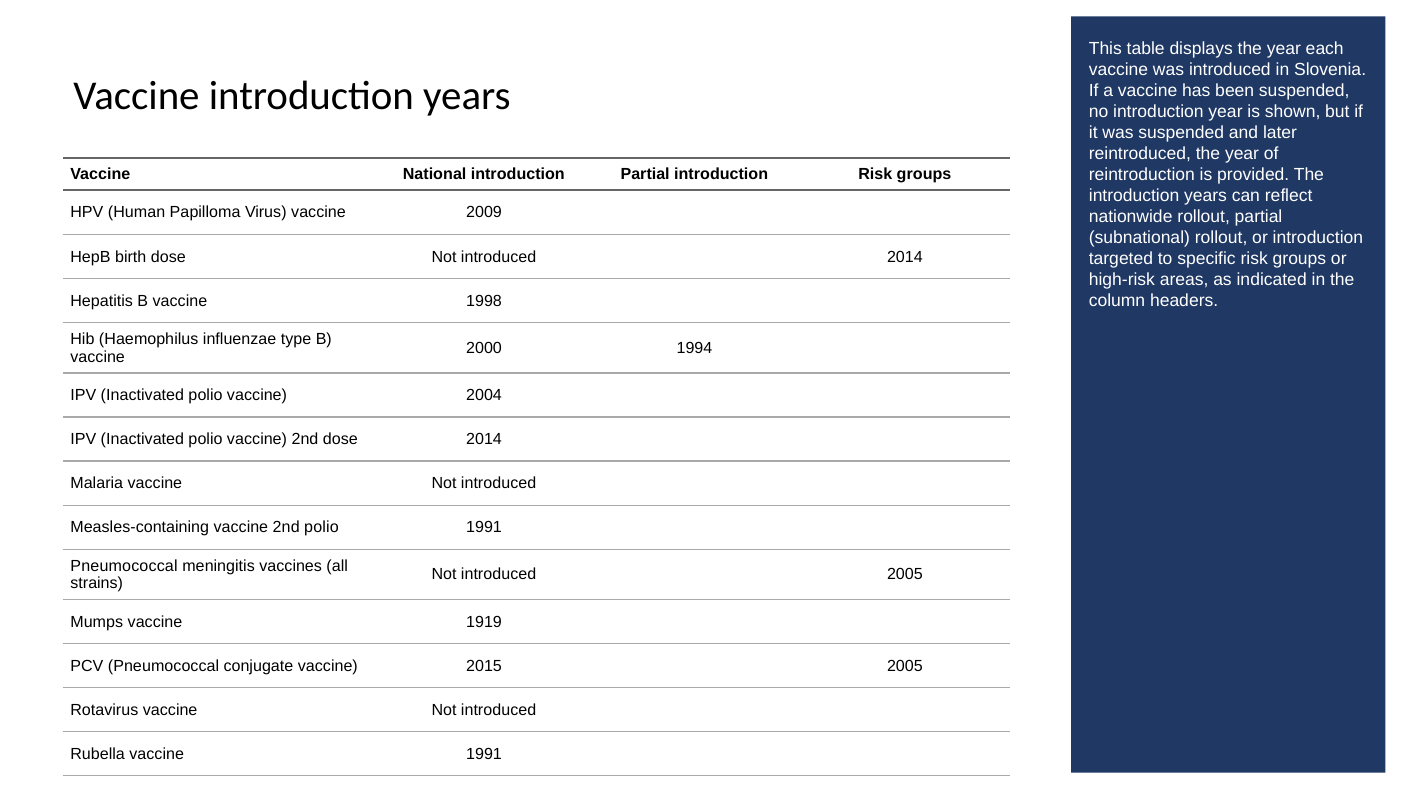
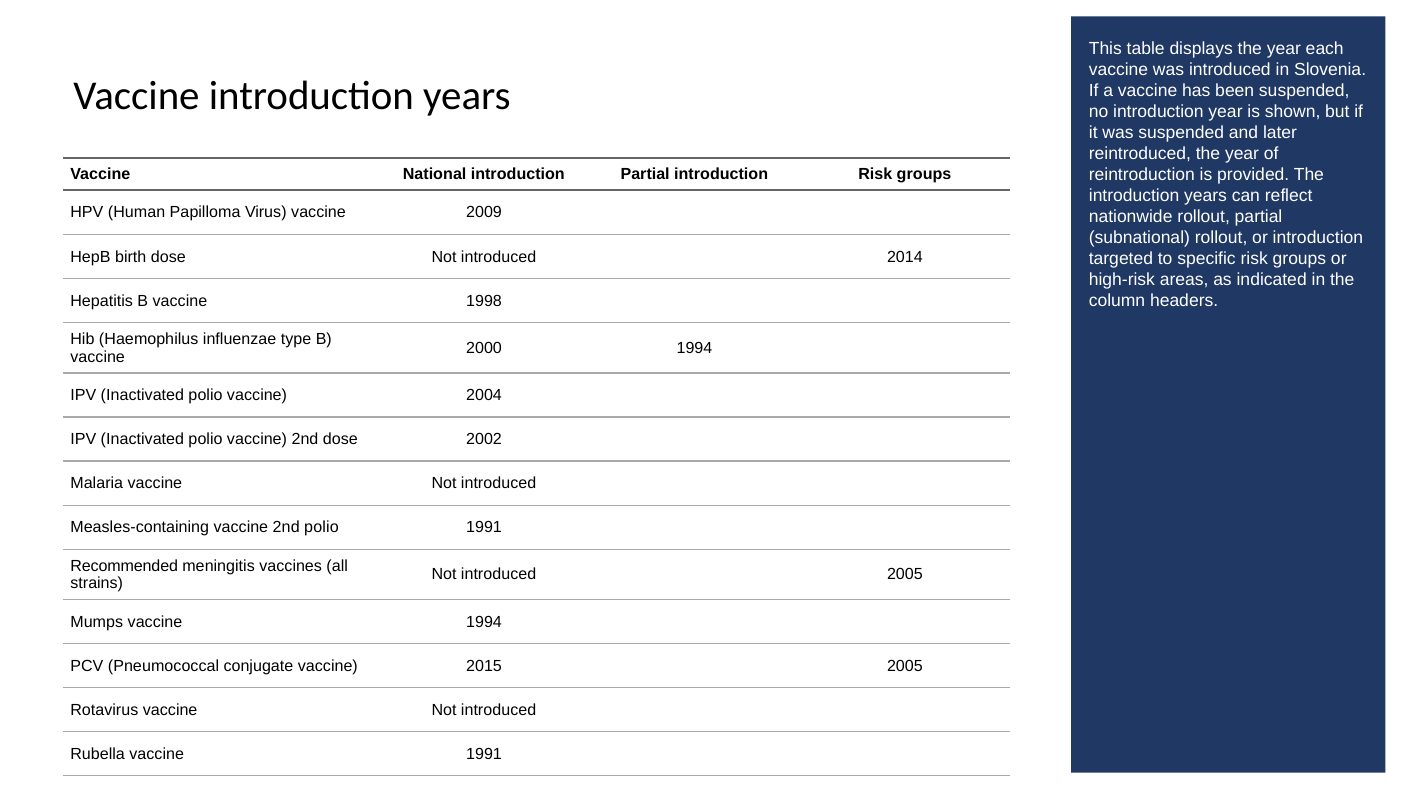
dose 2014: 2014 -> 2002
Pneumococcal at (124, 566): Pneumococcal -> Recommended
vaccine 1919: 1919 -> 1994
